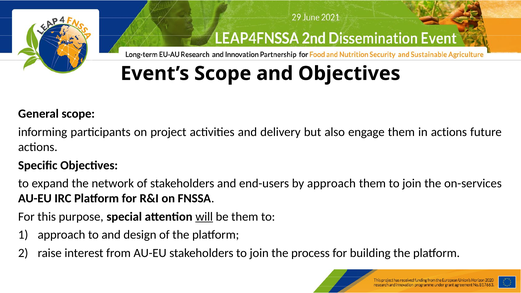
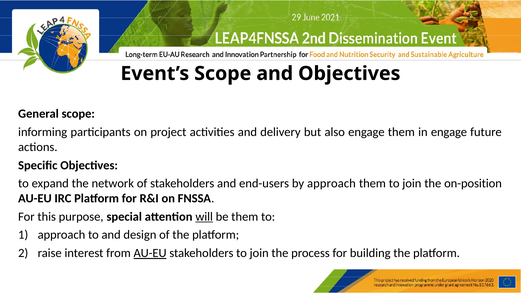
in actions: actions -> engage
on-services: on-services -> on-position
AU-EU at (150, 253) underline: none -> present
